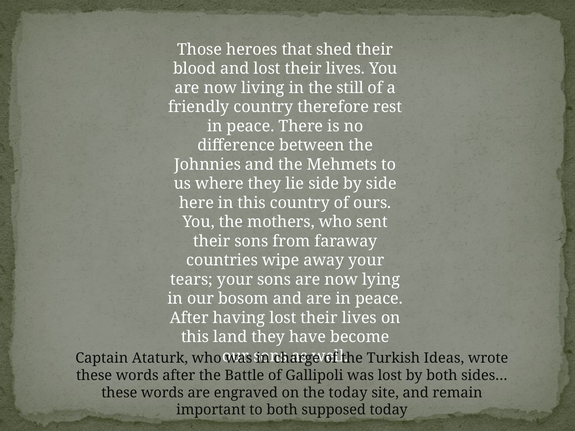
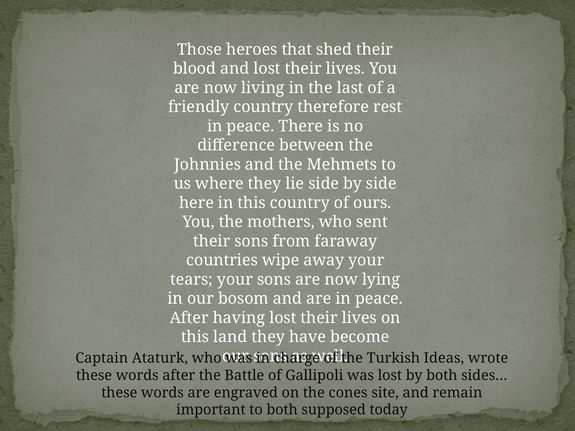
still: still -> last
the today: today -> cones
